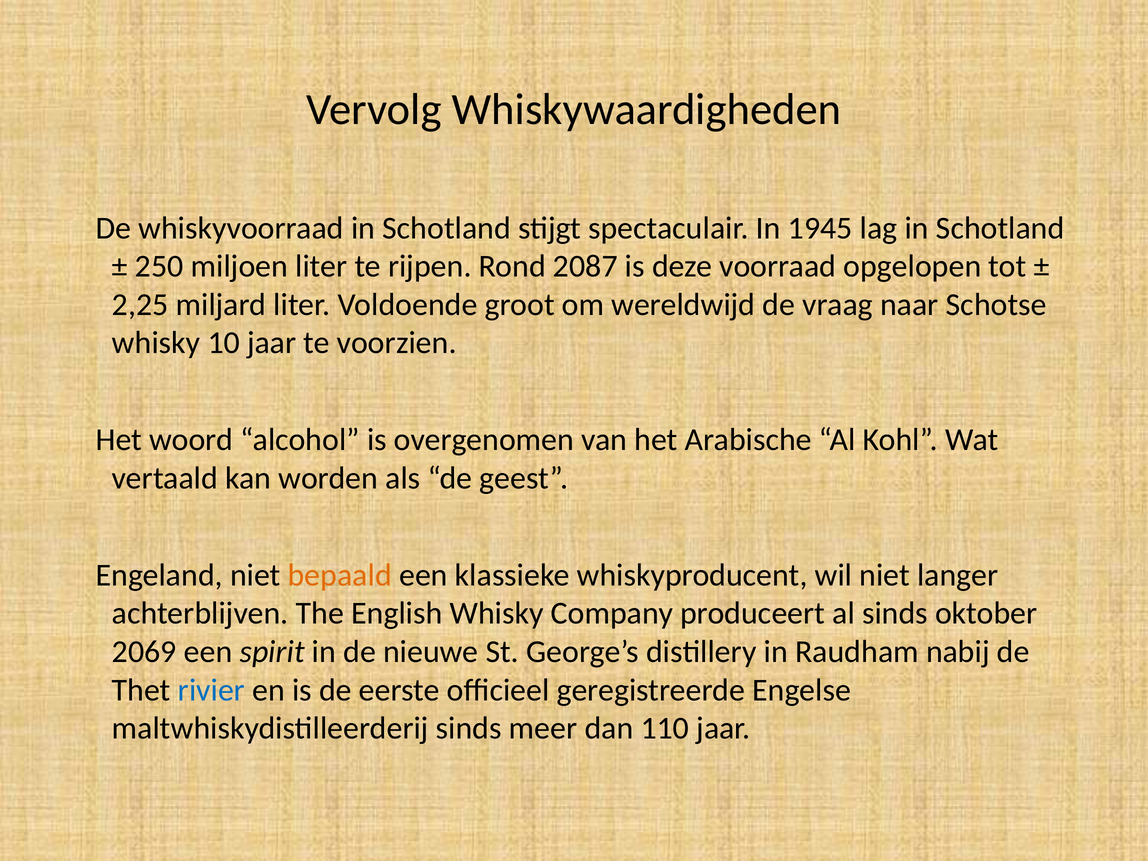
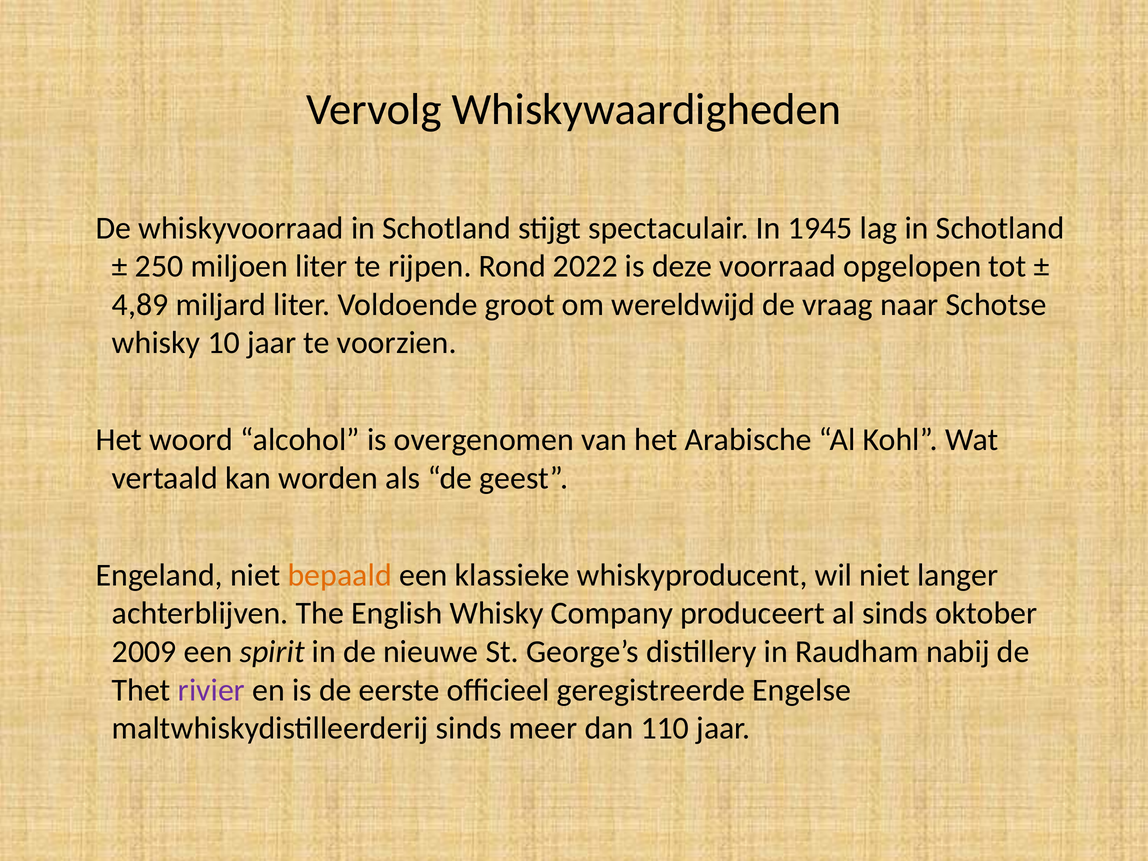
2087: 2087 -> 2022
2,25: 2,25 -> 4,89
2069: 2069 -> 2009
rivier colour: blue -> purple
